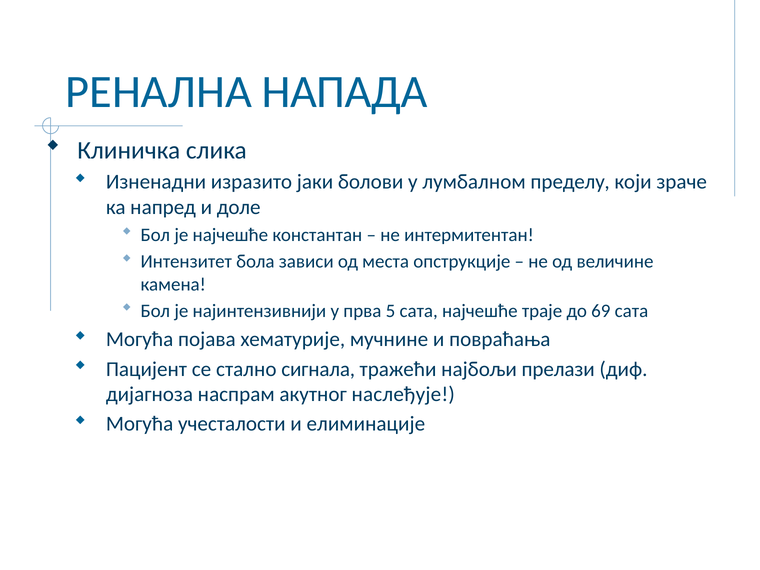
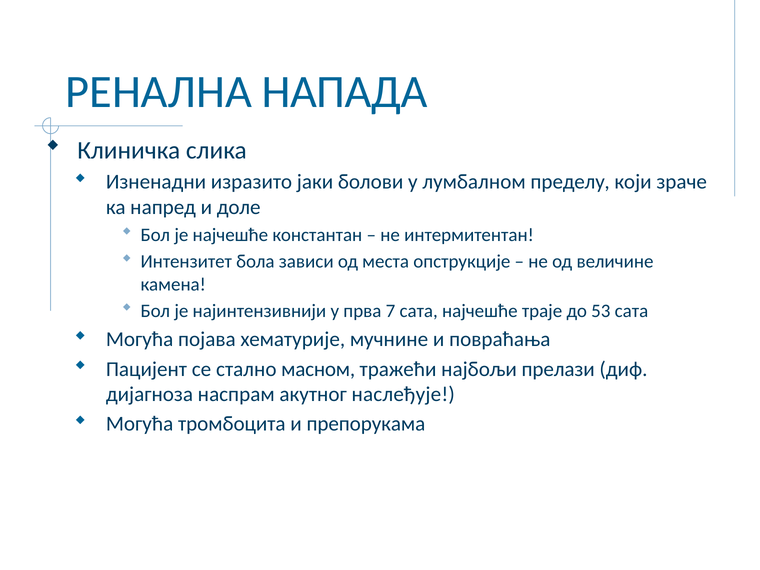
5: 5 -> 7
69: 69 -> 53
сигнала: сигнала -> масном
учесталости: учесталости -> тромбоцита
елиминације: елиминације -> препорукама
